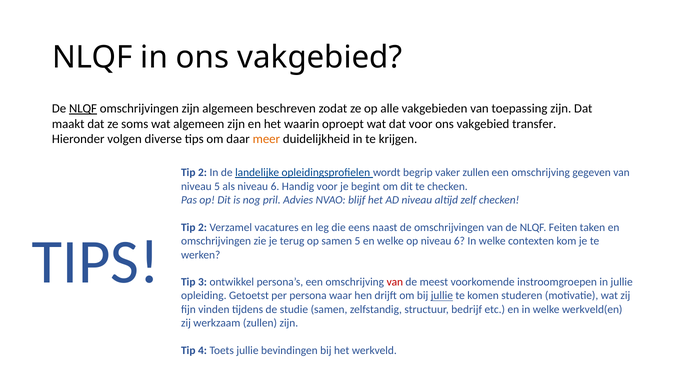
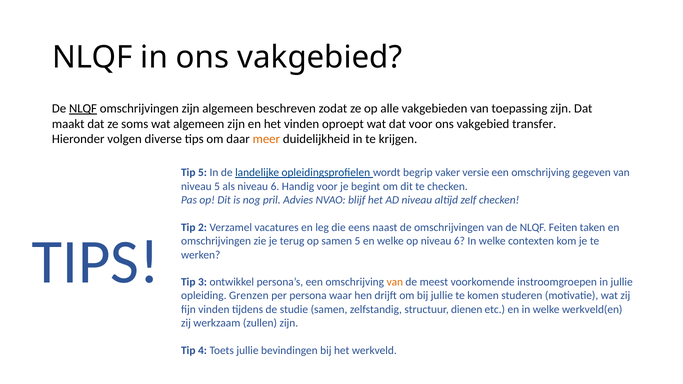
het waarin: waarin -> vinden
2 at (202, 173): 2 -> 5
vaker zullen: zullen -> versie
van at (395, 282) colour: red -> orange
Getoetst: Getoetst -> Grenzen
jullie at (442, 296) underline: present -> none
bedrijf: bedrijf -> dienen
